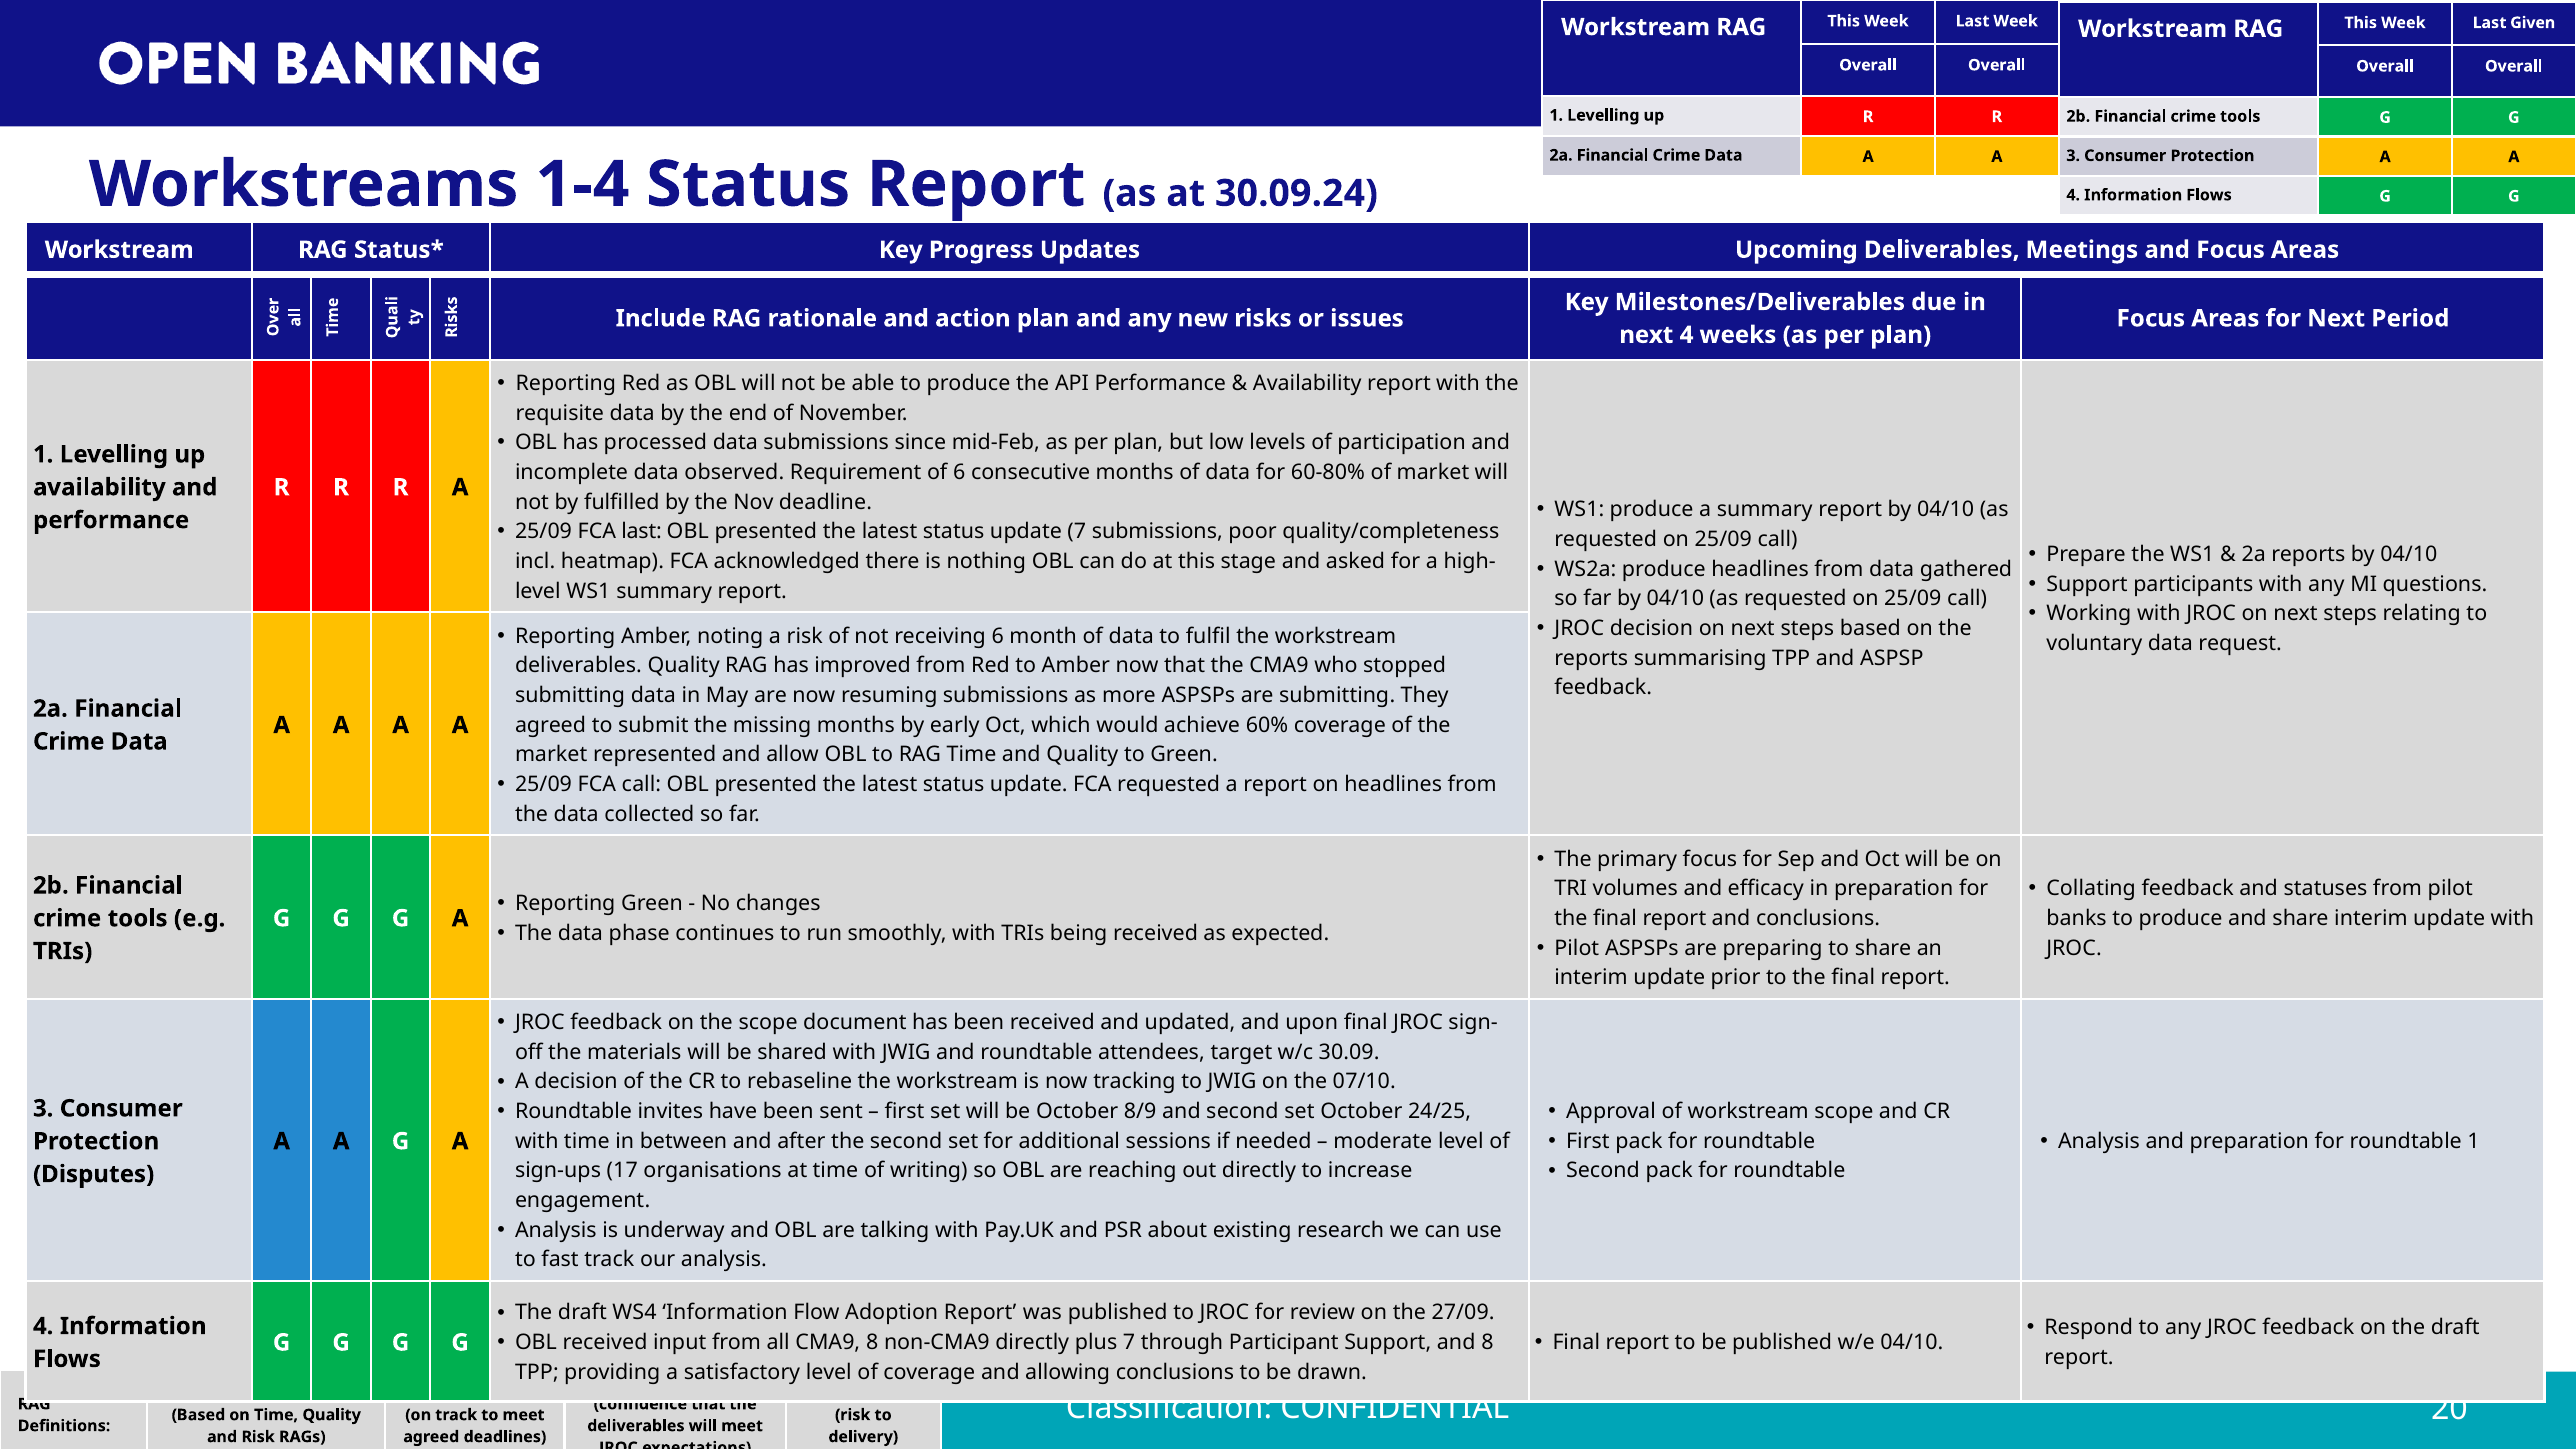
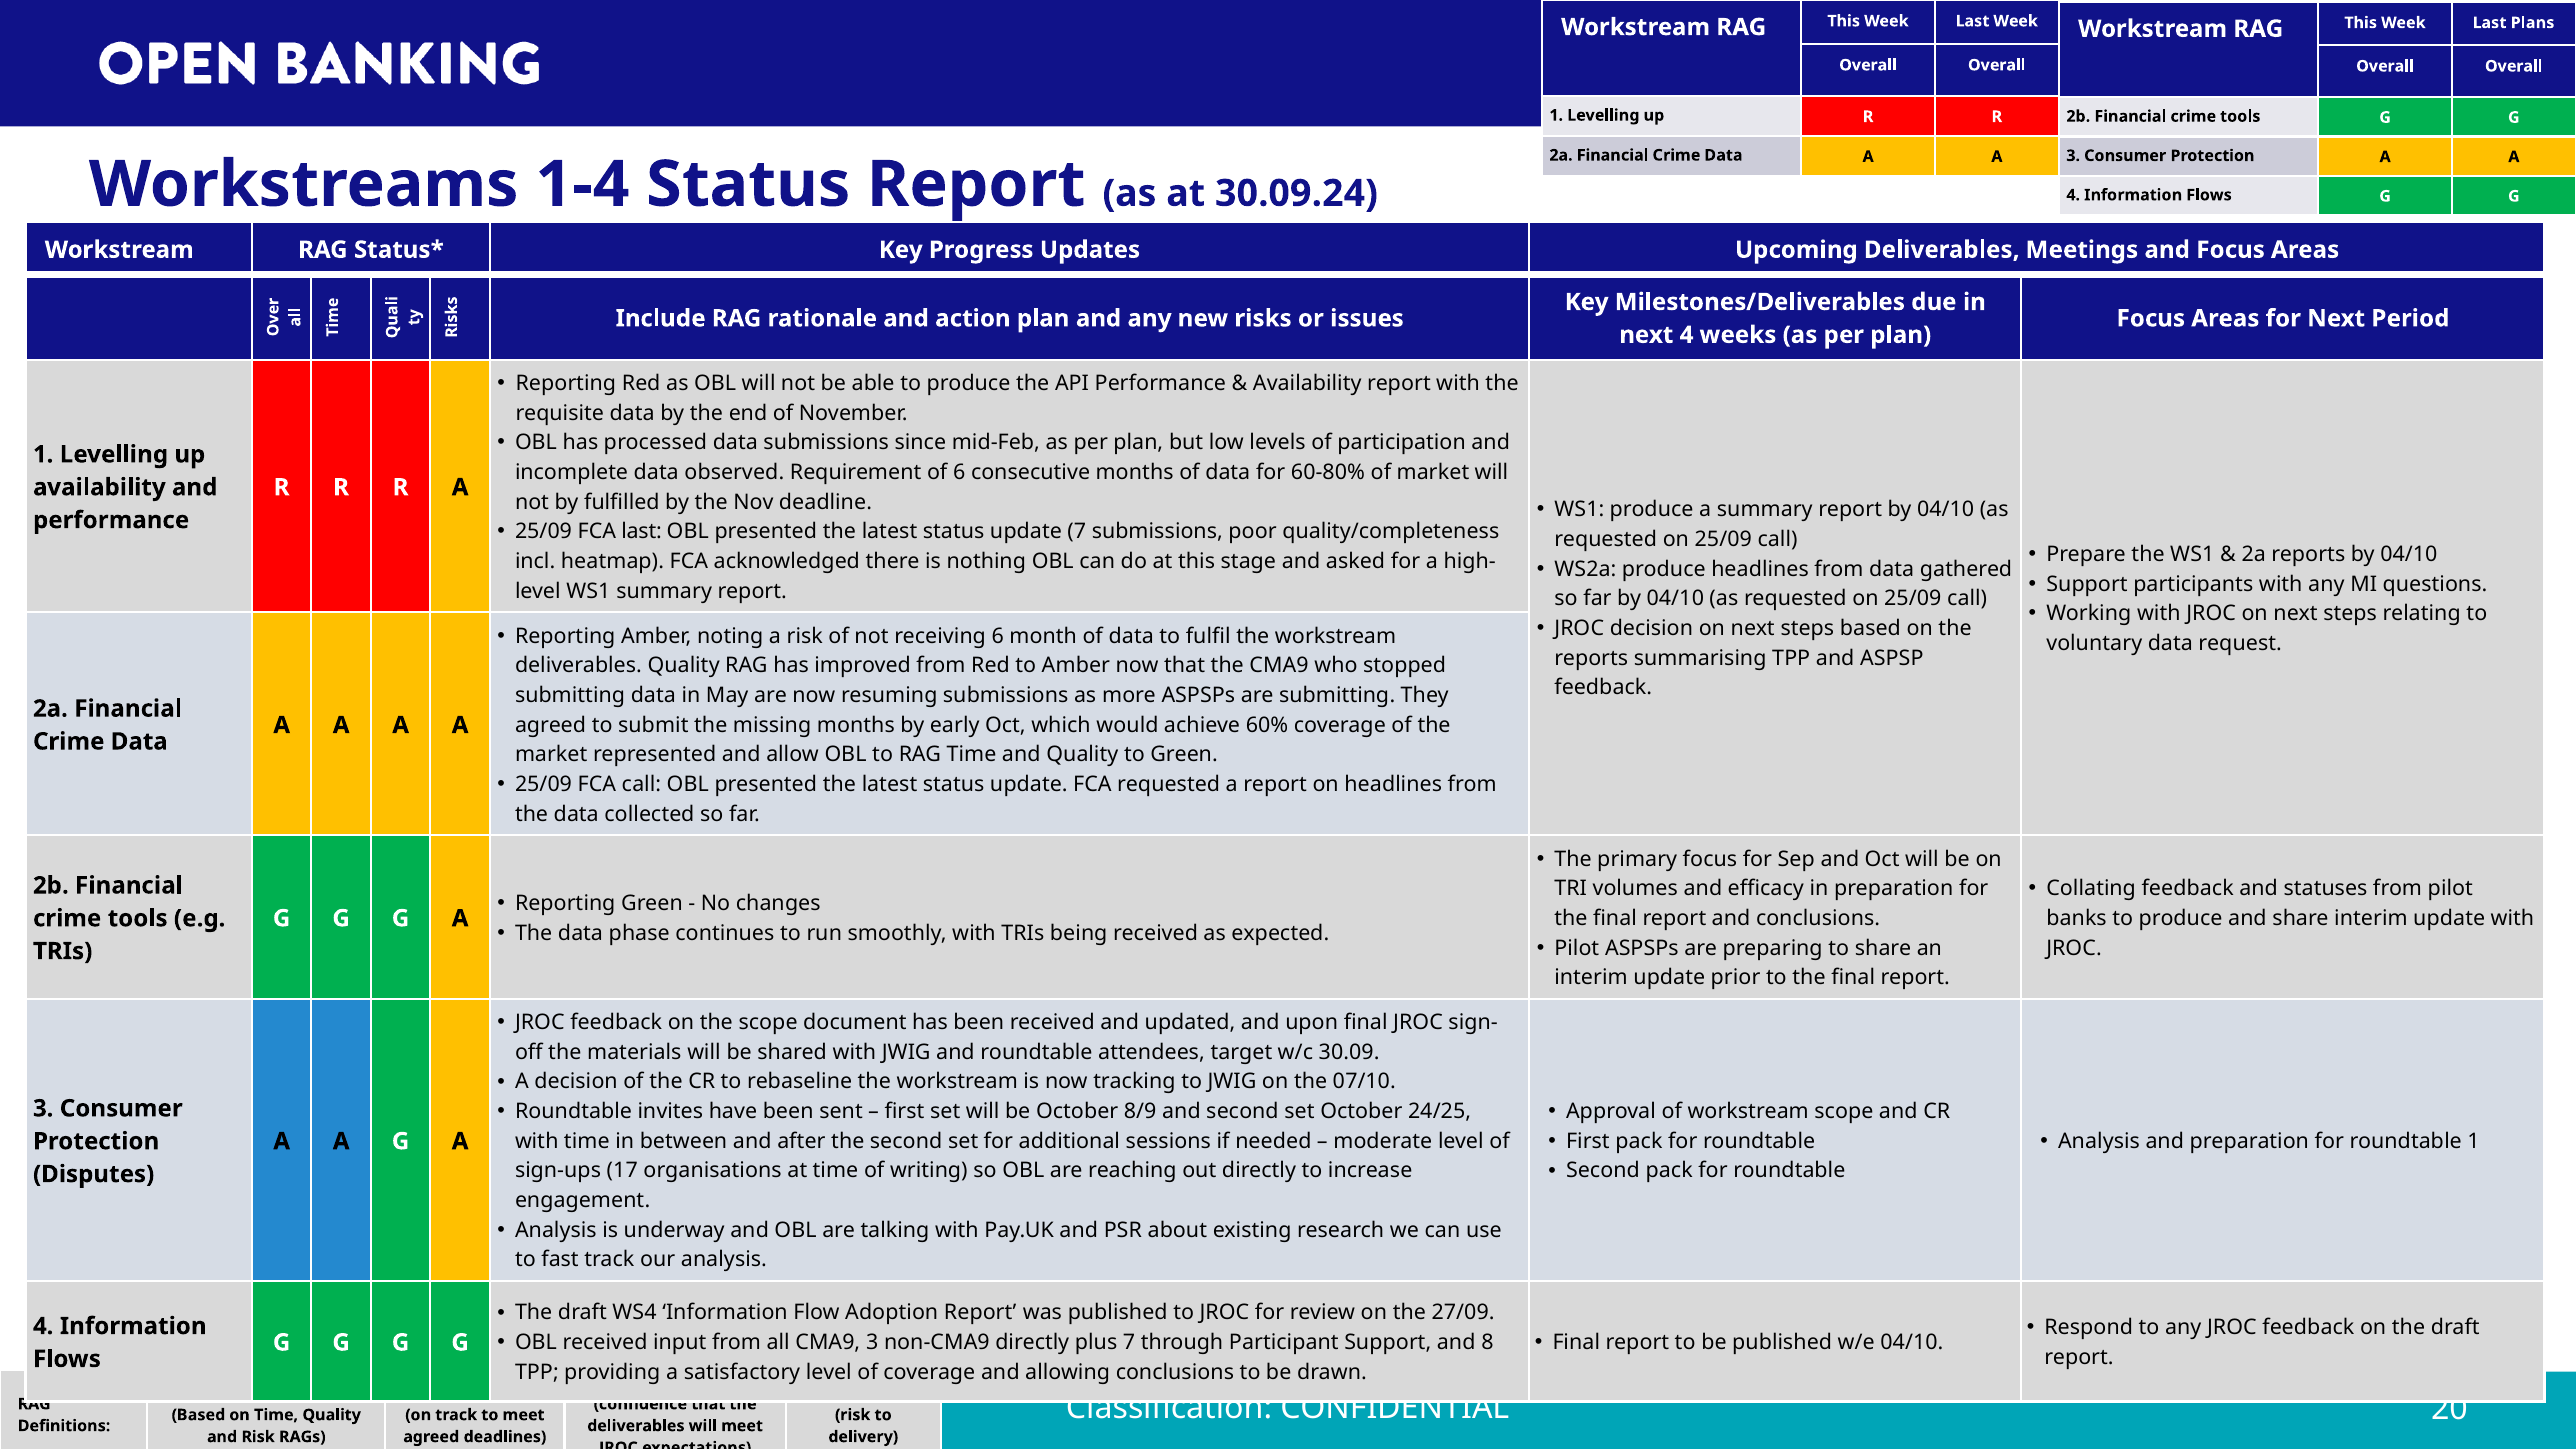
Given: Given -> Plans
CMA9 8: 8 -> 3
